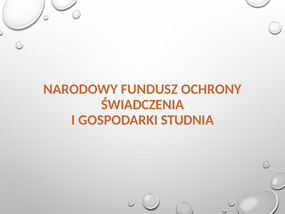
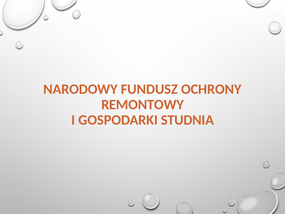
ŚWIADCZENIA: ŚWIADCZENIA -> REMONTOWY
